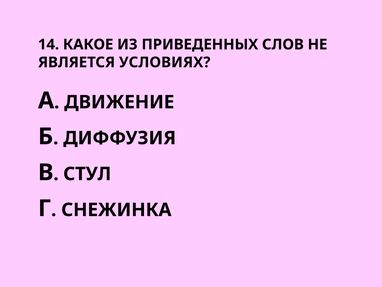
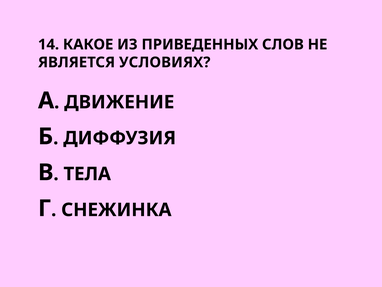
СТУЛ: СТУЛ -> ТЕЛА
